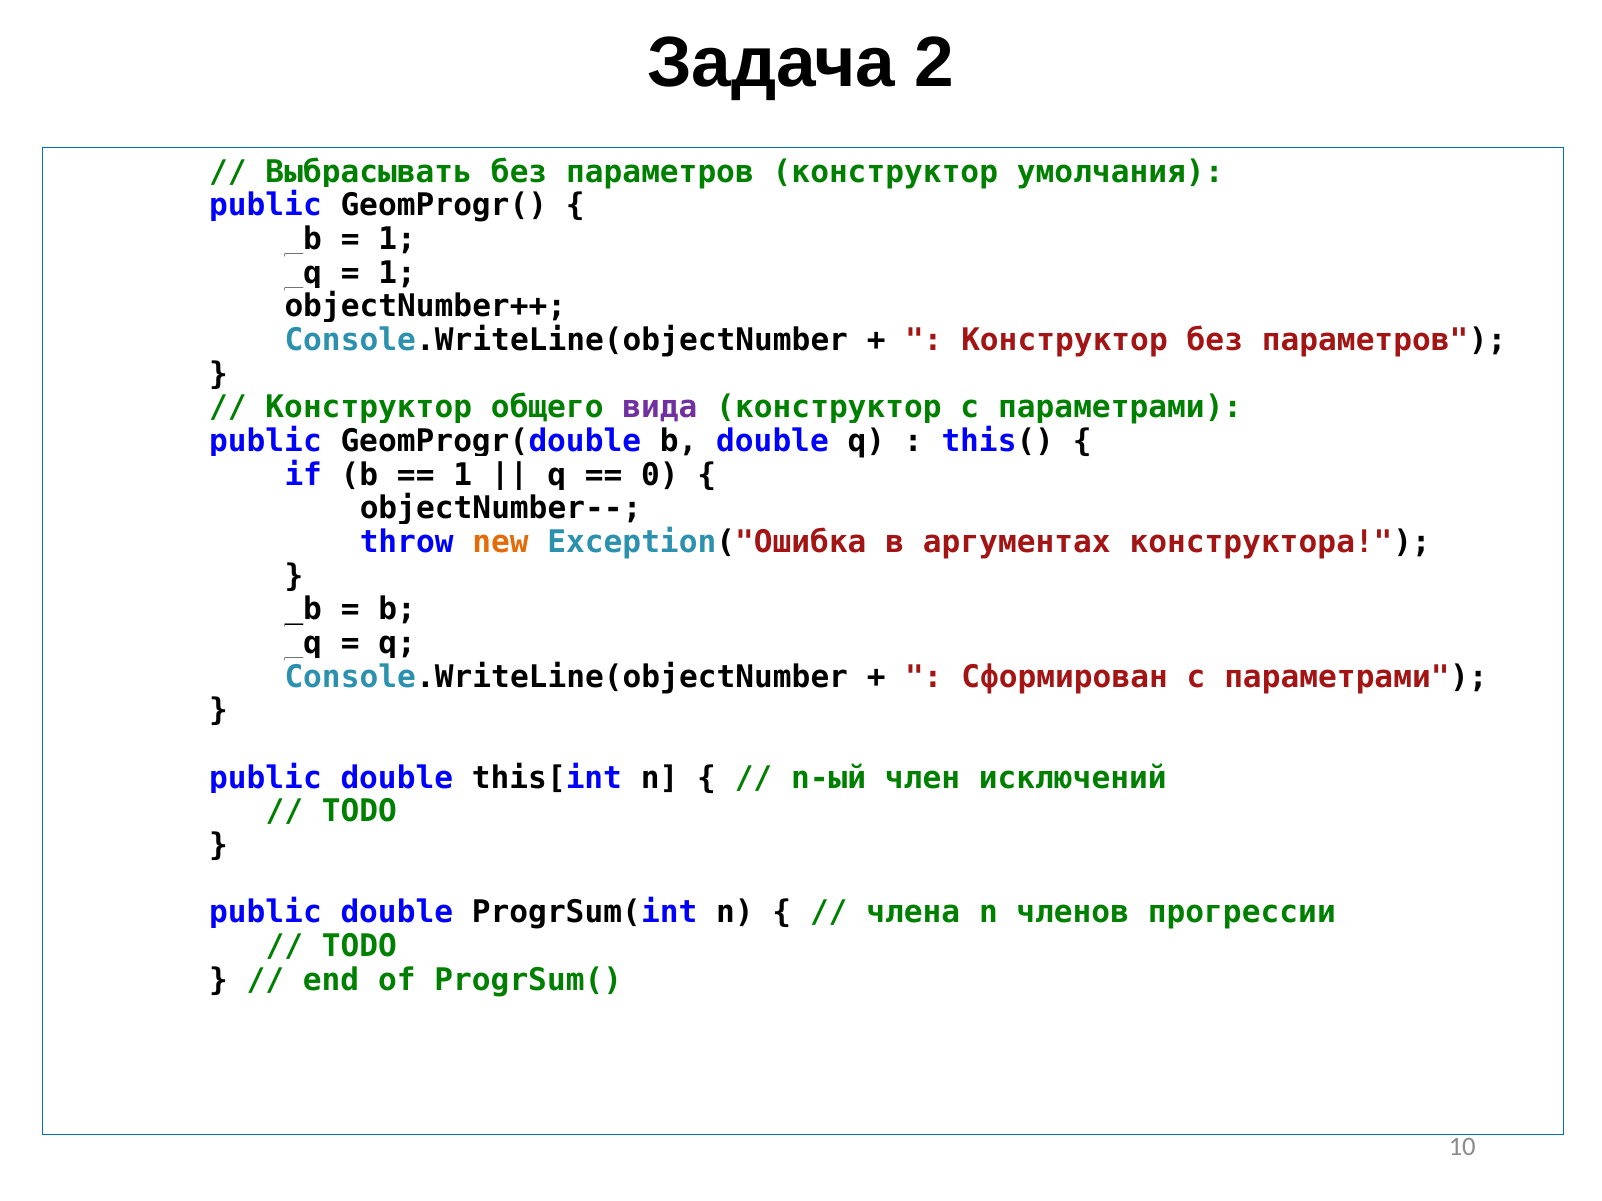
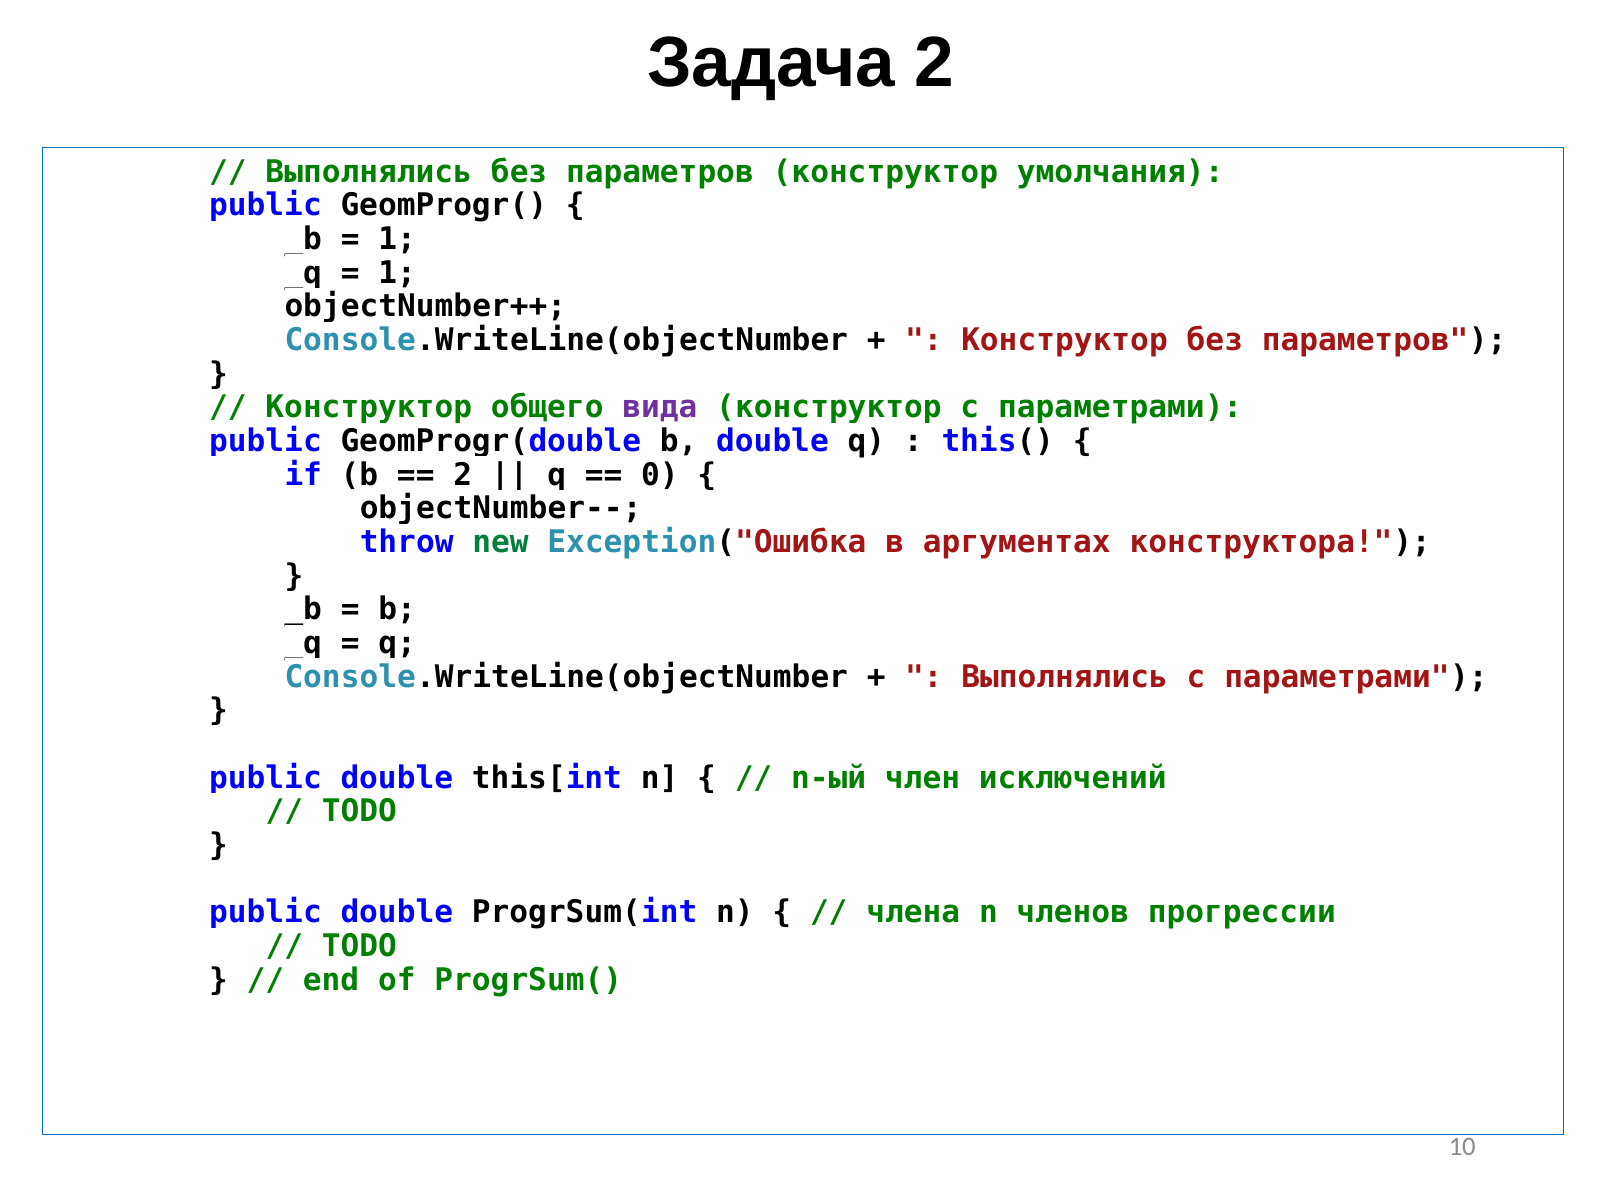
Выбрасывать at (369, 172): Выбрасывать -> Выполнялись
1 at (463, 475): 1 -> 2
new colour: orange -> green
Сформирован at (1065, 677): Сформирован -> Выполнялись
